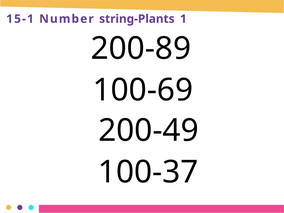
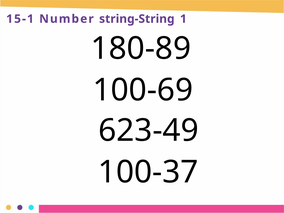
string-Plants: string-Plants -> string-String
200-89: 200-89 -> 180-89
200-49: 200-49 -> 623-49
